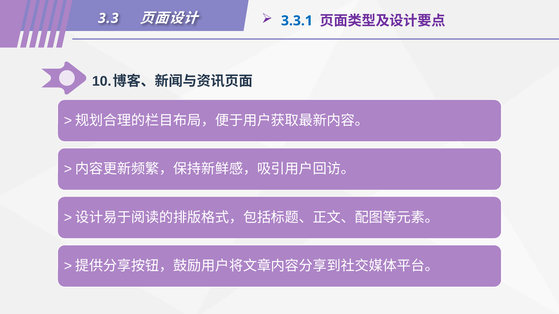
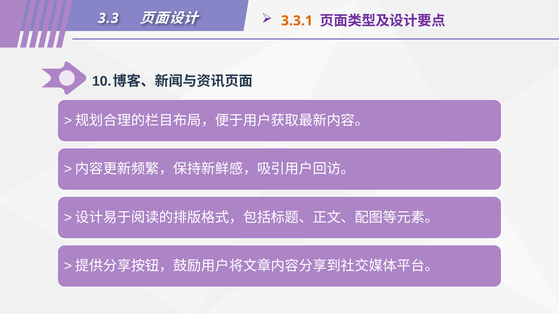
3.3.1 colour: blue -> orange
